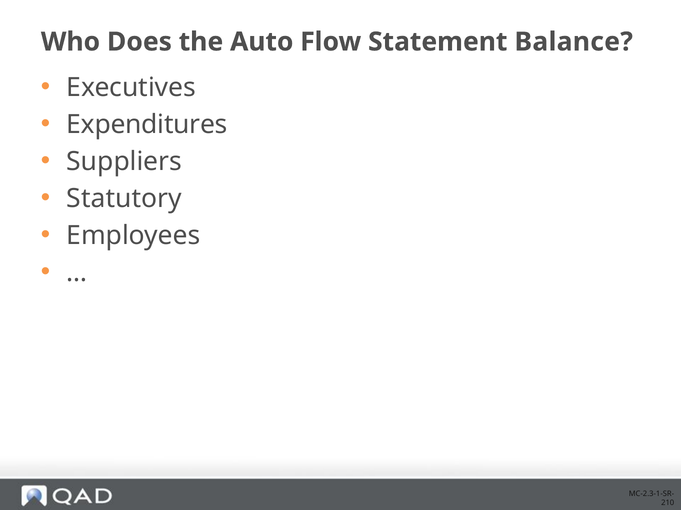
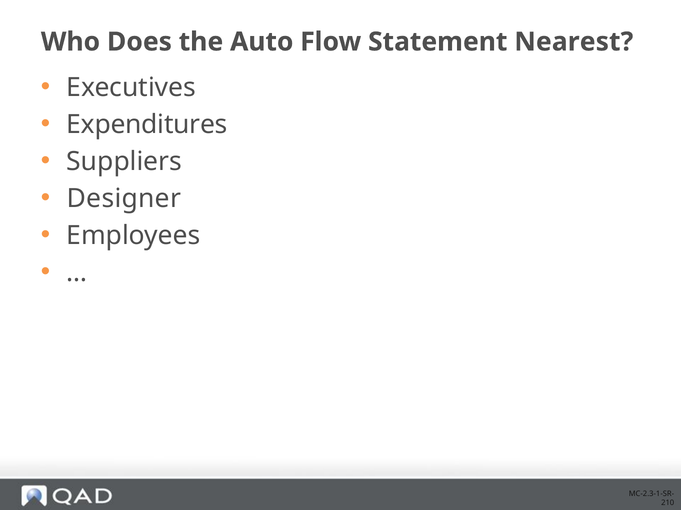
Balance: Balance -> Nearest
Statutory: Statutory -> Designer
